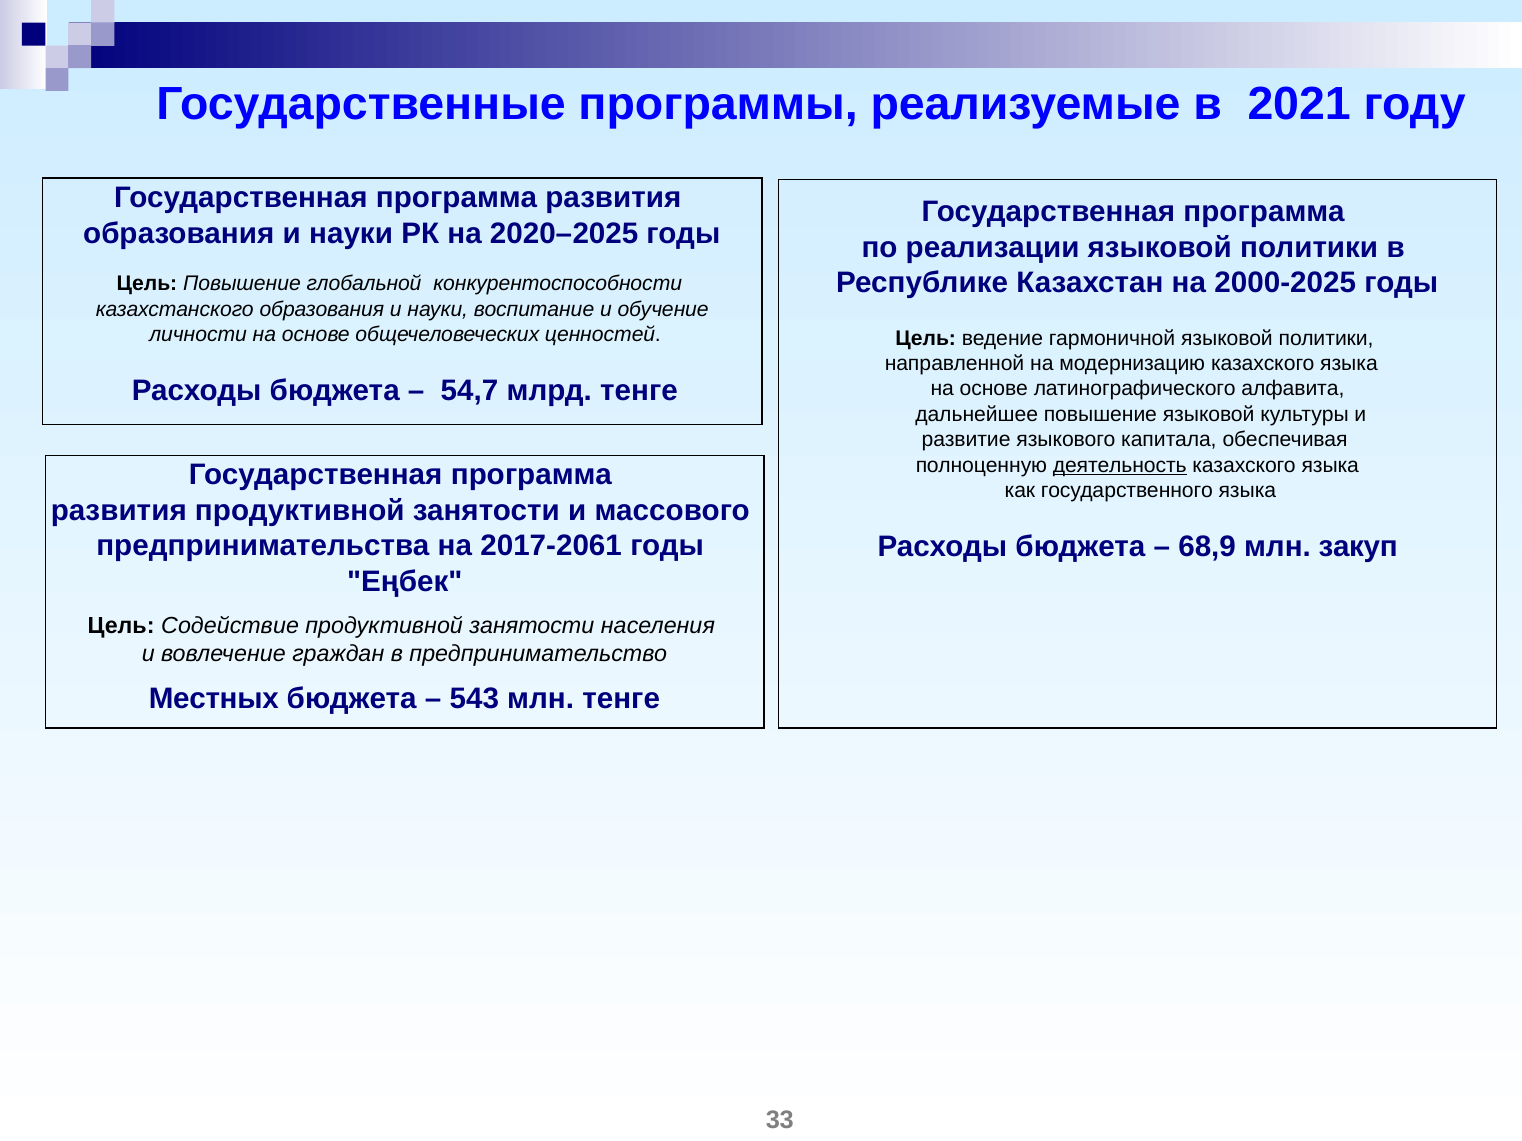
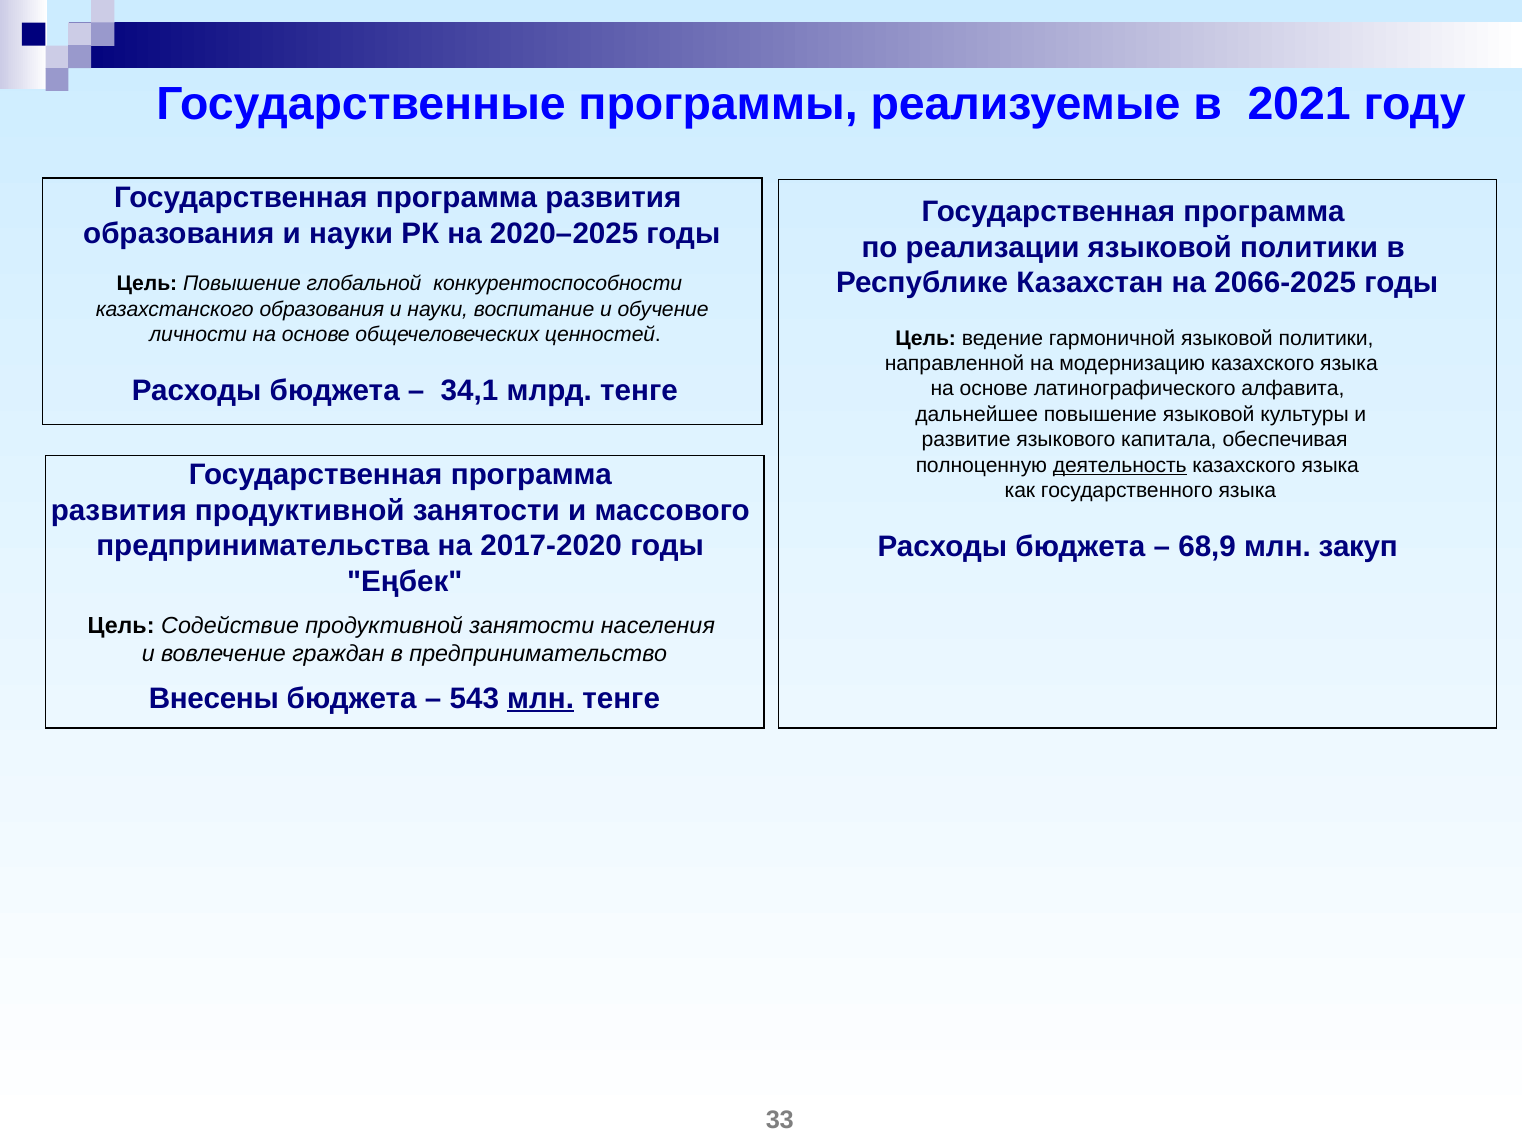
2000-2025: 2000-2025 -> 2066-2025
54,7: 54,7 -> 34,1
2017-2061: 2017-2061 -> 2017-2020
Местных: Местных -> Внесены
млн at (541, 699) underline: none -> present
